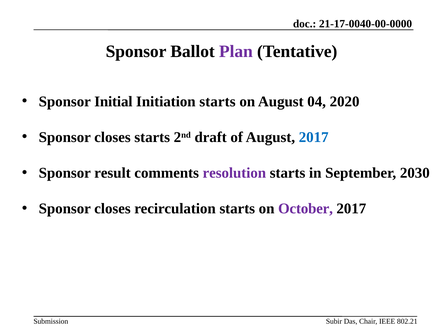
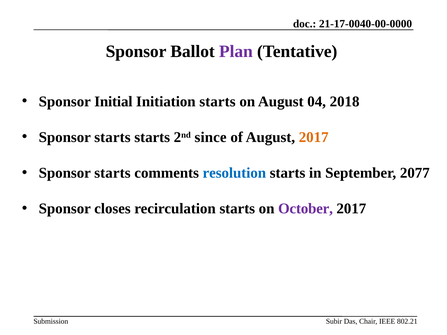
2020: 2020 -> 2018
closes at (112, 137): closes -> starts
draft: draft -> since
2017 at (314, 137) colour: blue -> orange
result at (112, 173): result -> starts
resolution colour: purple -> blue
2030: 2030 -> 2077
